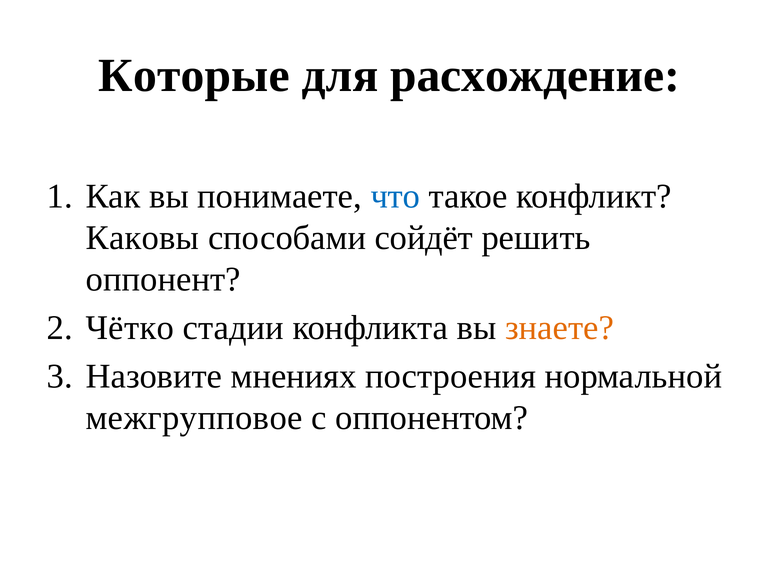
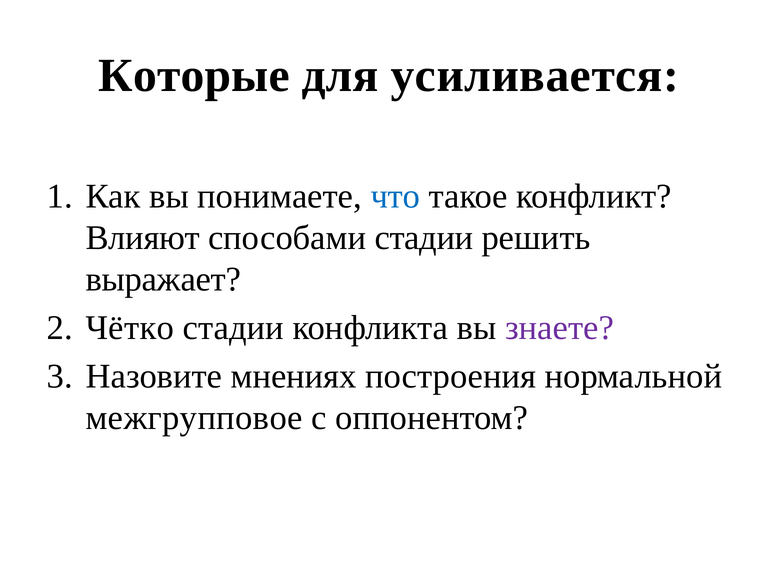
расхождение: расхождение -> усиливается
Каковы: Каковы -> Влияют
способами сойдёт: сойдёт -> стадии
оппонент: оппонент -> выражает
знаете colour: orange -> purple
